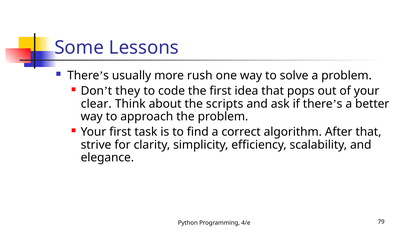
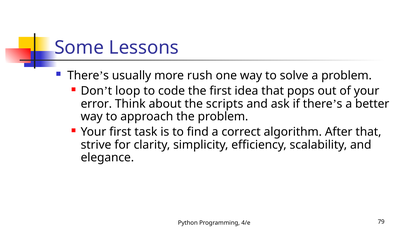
they: they -> loop
clear: clear -> error
